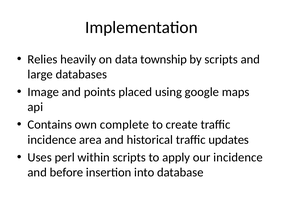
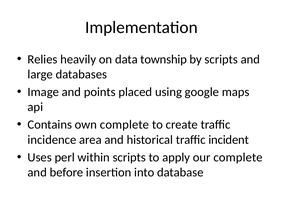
updates: updates -> incident
our incidence: incidence -> complete
